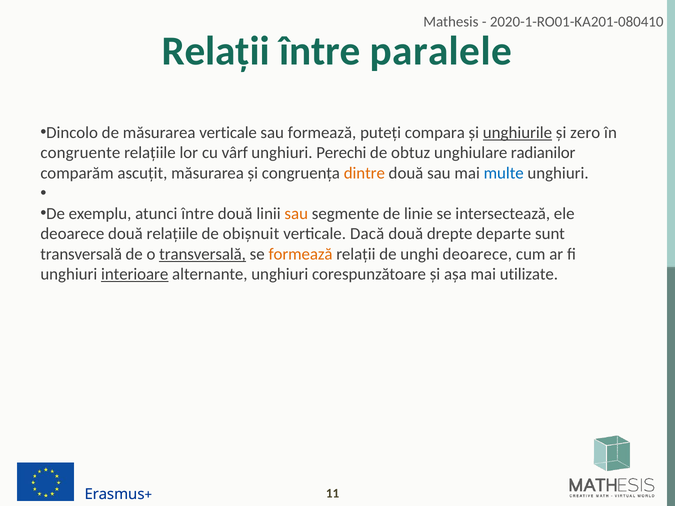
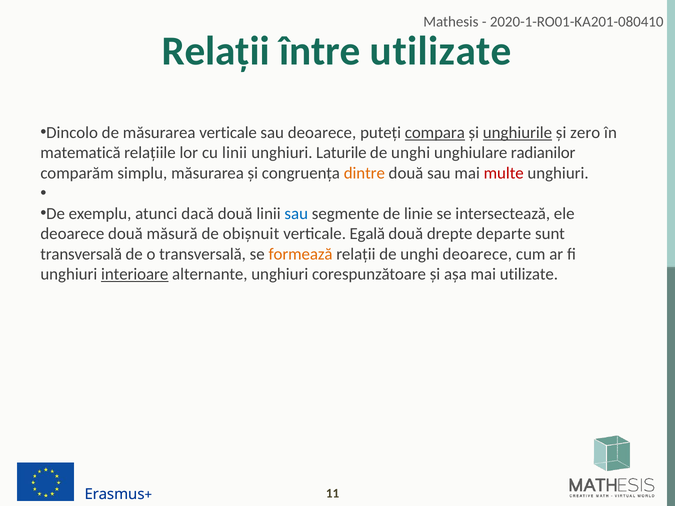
între paralele: paralele -> utilizate
sau formează: formează -> deoarece
compara underline: none -> present
congruente: congruente -> matematică
cu vârf: vârf -> linii
Perechi: Perechi -> Laturile
obtuz at (411, 153): obtuz -> unghi
ascuțit: ascuțit -> simplu
multe colour: blue -> red
atunci între: între -> dacă
sau at (296, 214) colour: orange -> blue
două relațiile: relațiile -> măsură
Dacă: Dacă -> Egală
transversală at (203, 254) underline: present -> none
